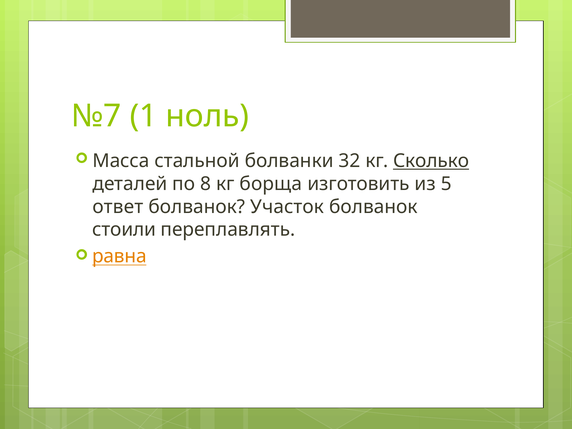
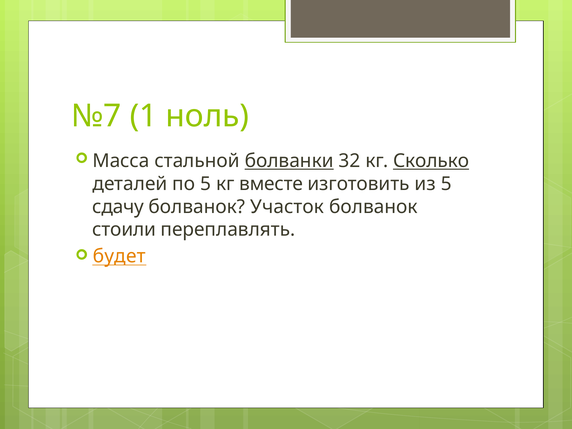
болванки underline: none -> present
по 8: 8 -> 5
борща: борща -> вместе
ответ: ответ -> сдачу
равна: равна -> будет
